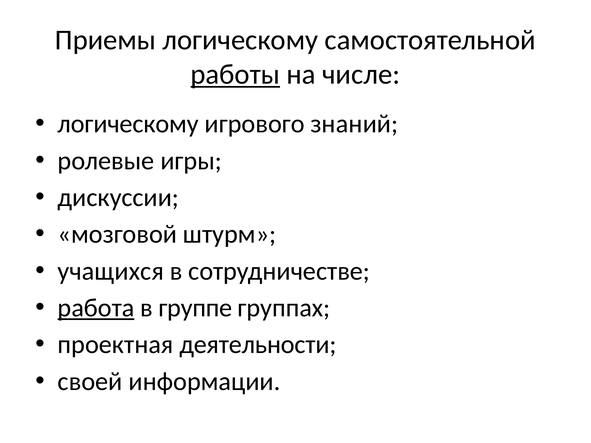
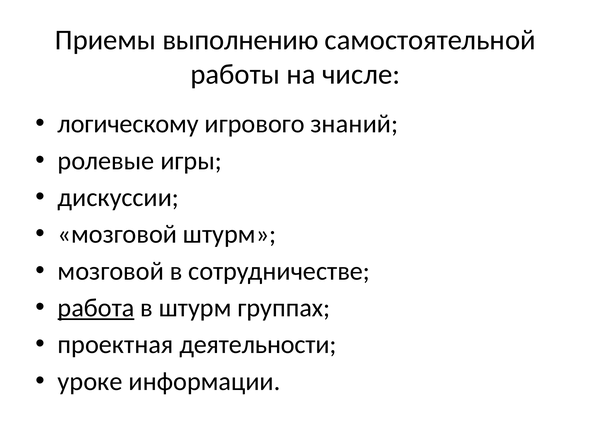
Приемы логическому: логическому -> выполнению
работы underline: present -> none
учащихся at (111, 271): учащихся -> мозговой
в группе: группе -> штурм
своей: своей -> уроке
